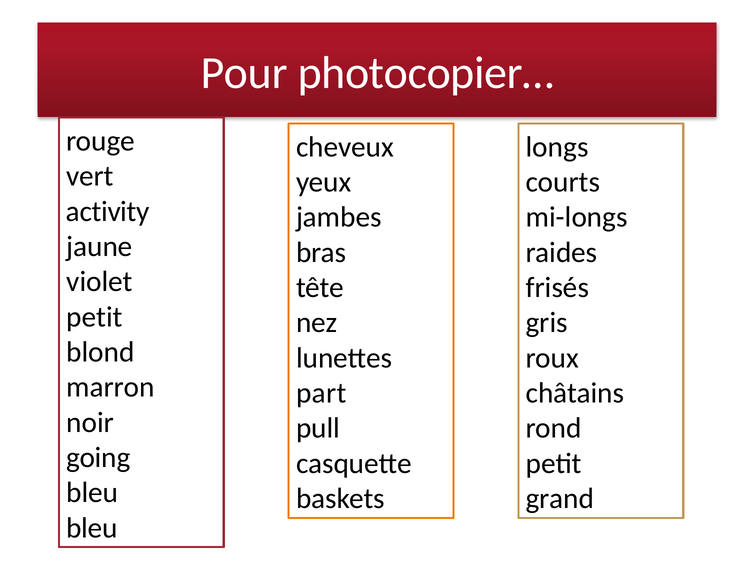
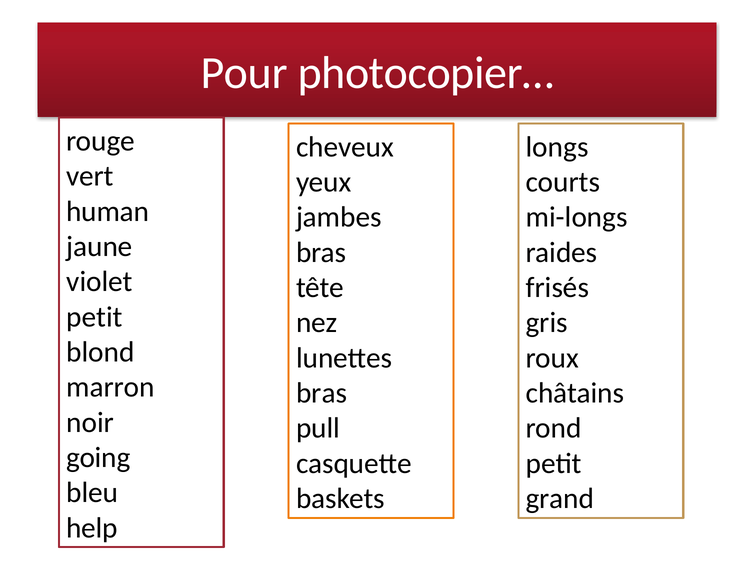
activity: activity -> human
part at (321, 393): part -> bras
bleu at (92, 528): bleu -> help
